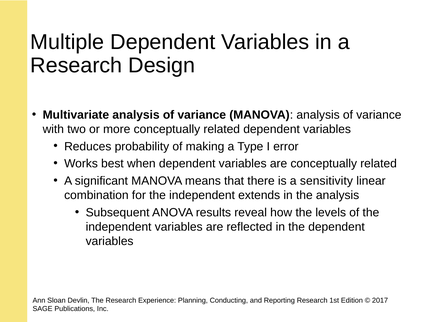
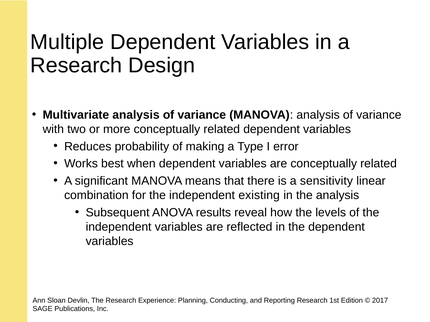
extends: extends -> existing
